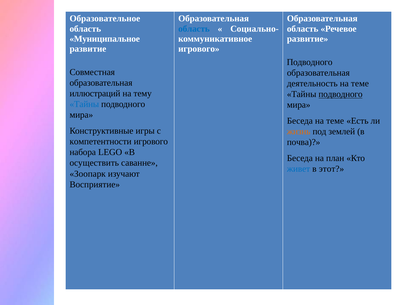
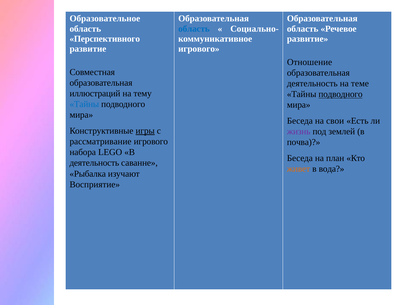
Муниципальное: Муниципальное -> Перспективного
Подводного at (310, 62): Подводного -> Отношение
Беседа на теме: теме -> свои
игры underline: none -> present
жизнь colour: orange -> purple
компетентности: компетентности -> рассматривание
осуществить at (94, 163): осуществить -> деятельность
живет colour: blue -> orange
этот: этот -> вода
Зоопарк: Зоопарк -> Рыбалка
